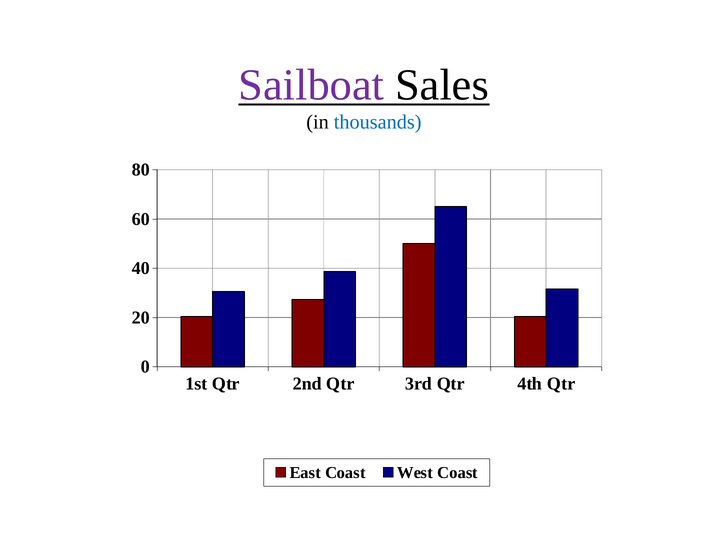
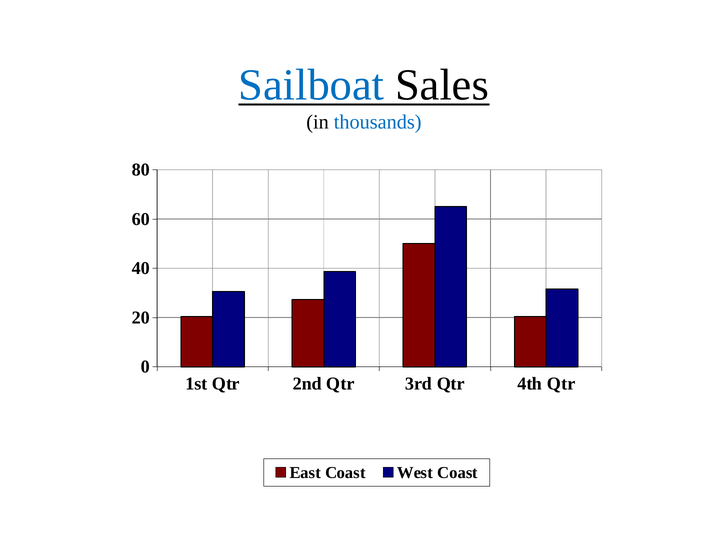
Sailboat colour: purple -> blue
